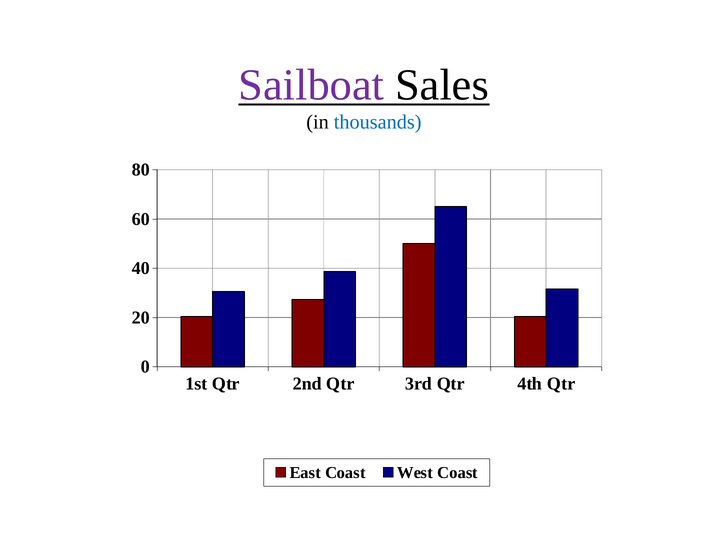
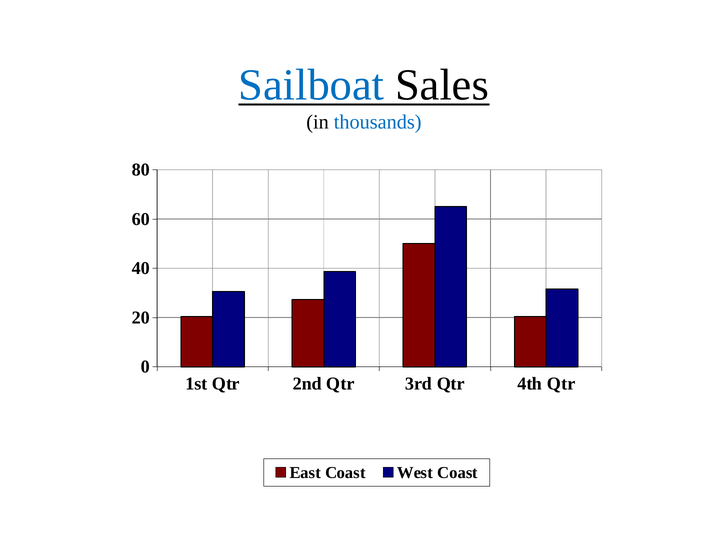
Sailboat colour: purple -> blue
